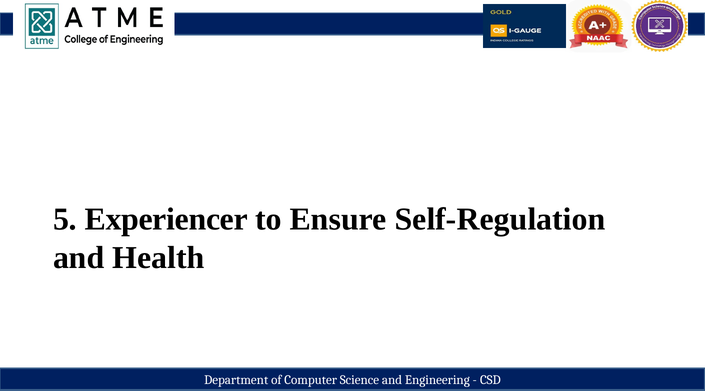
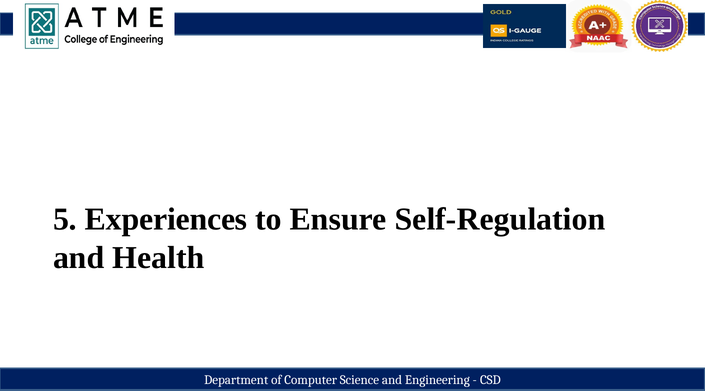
Experiencer: Experiencer -> Experiences
